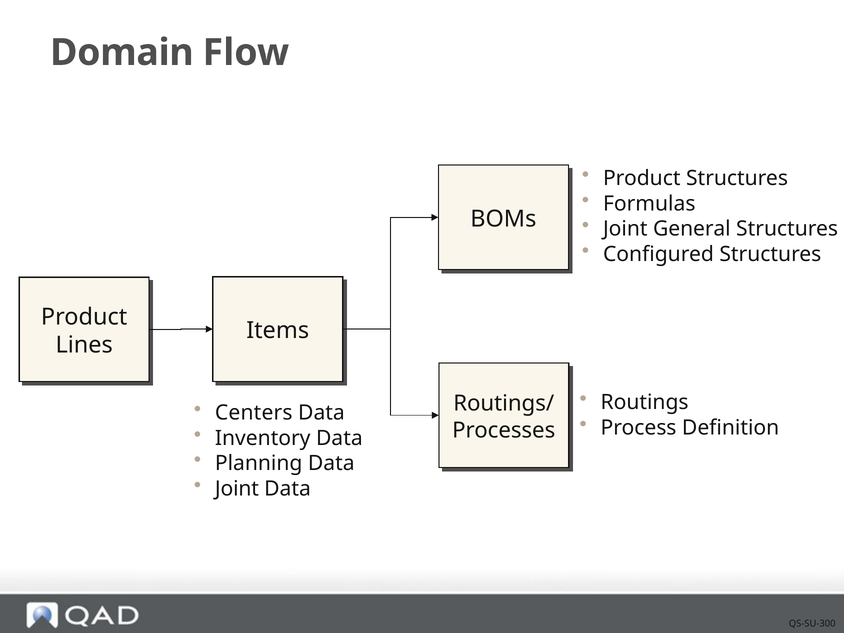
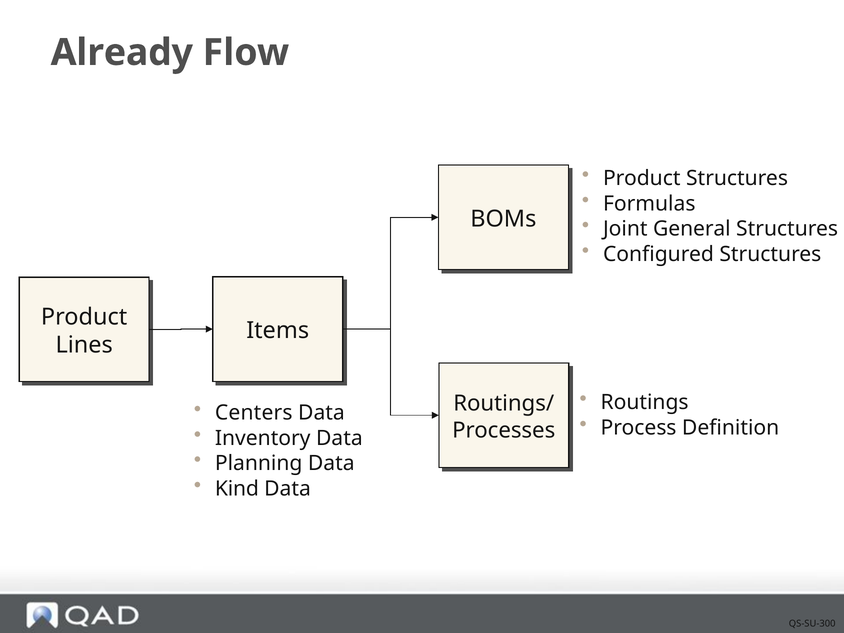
Domain: Domain -> Already
Joint at (237, 489): Joint -> Kind
